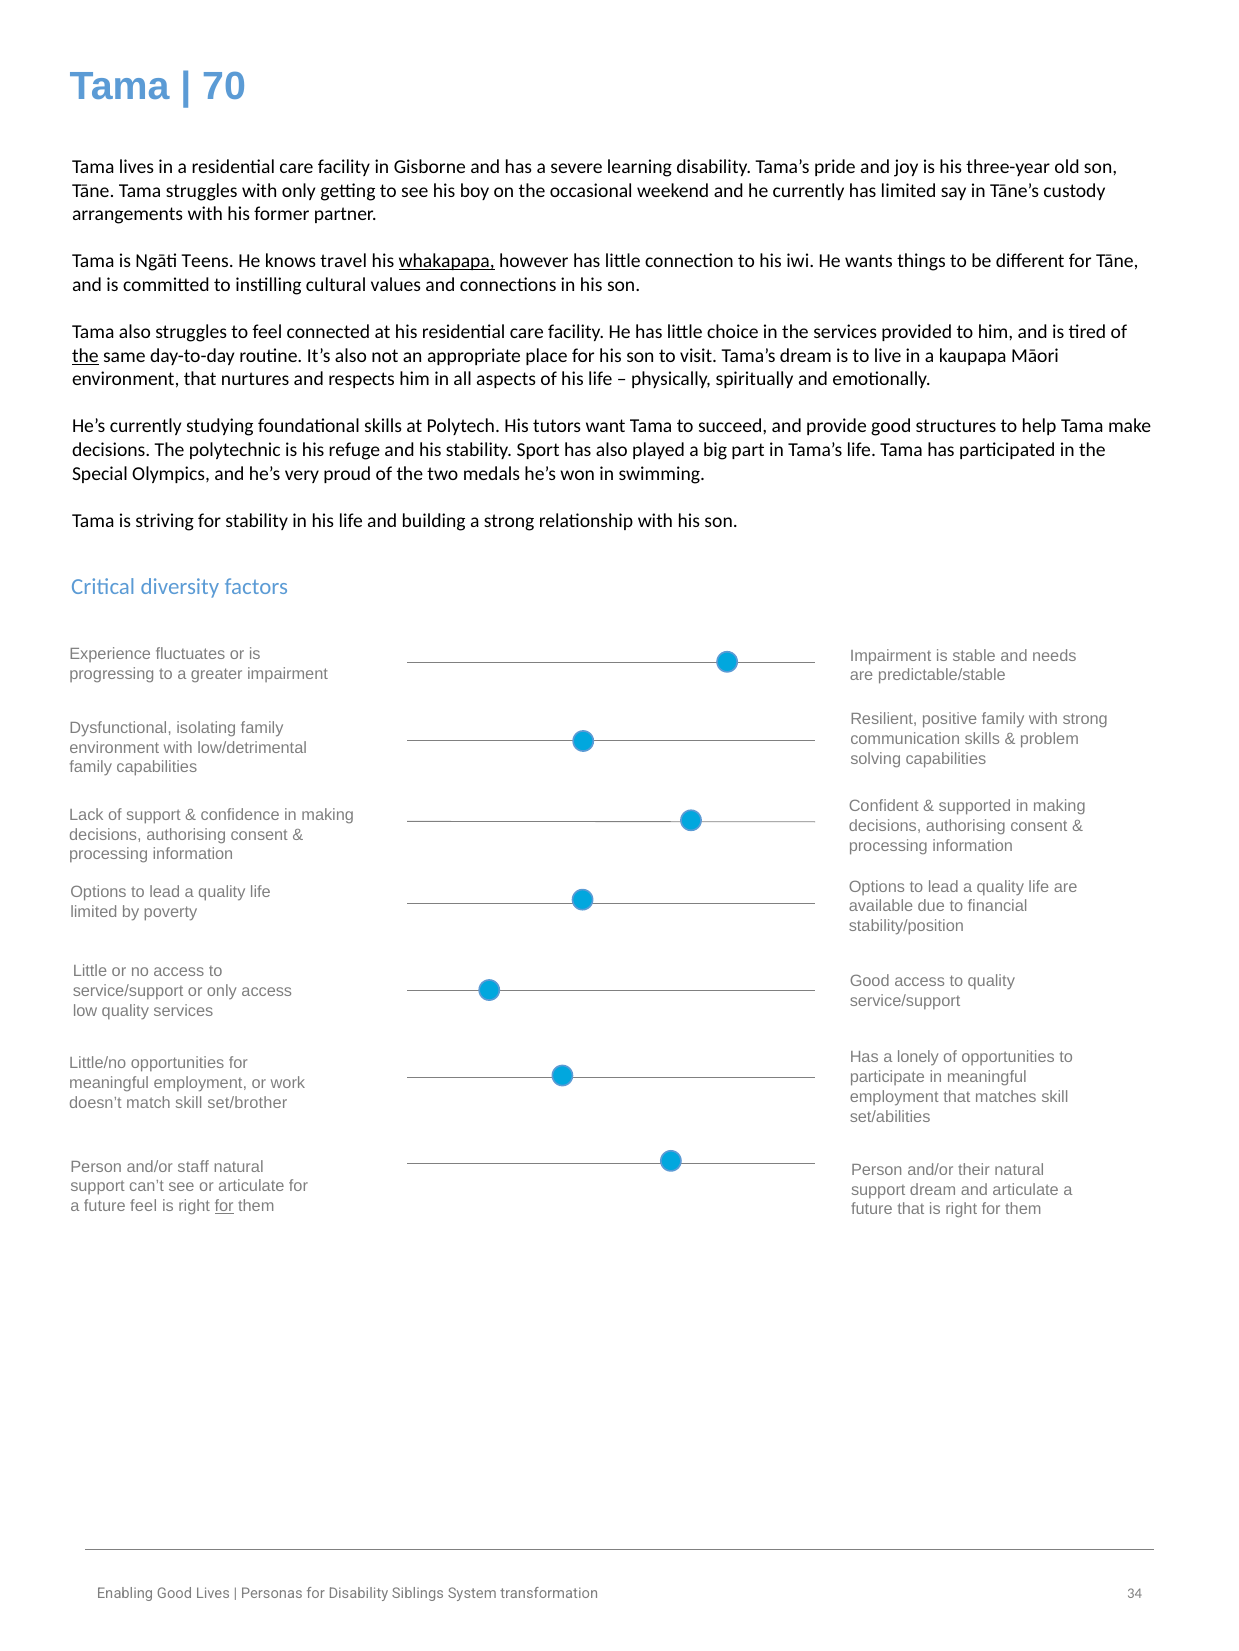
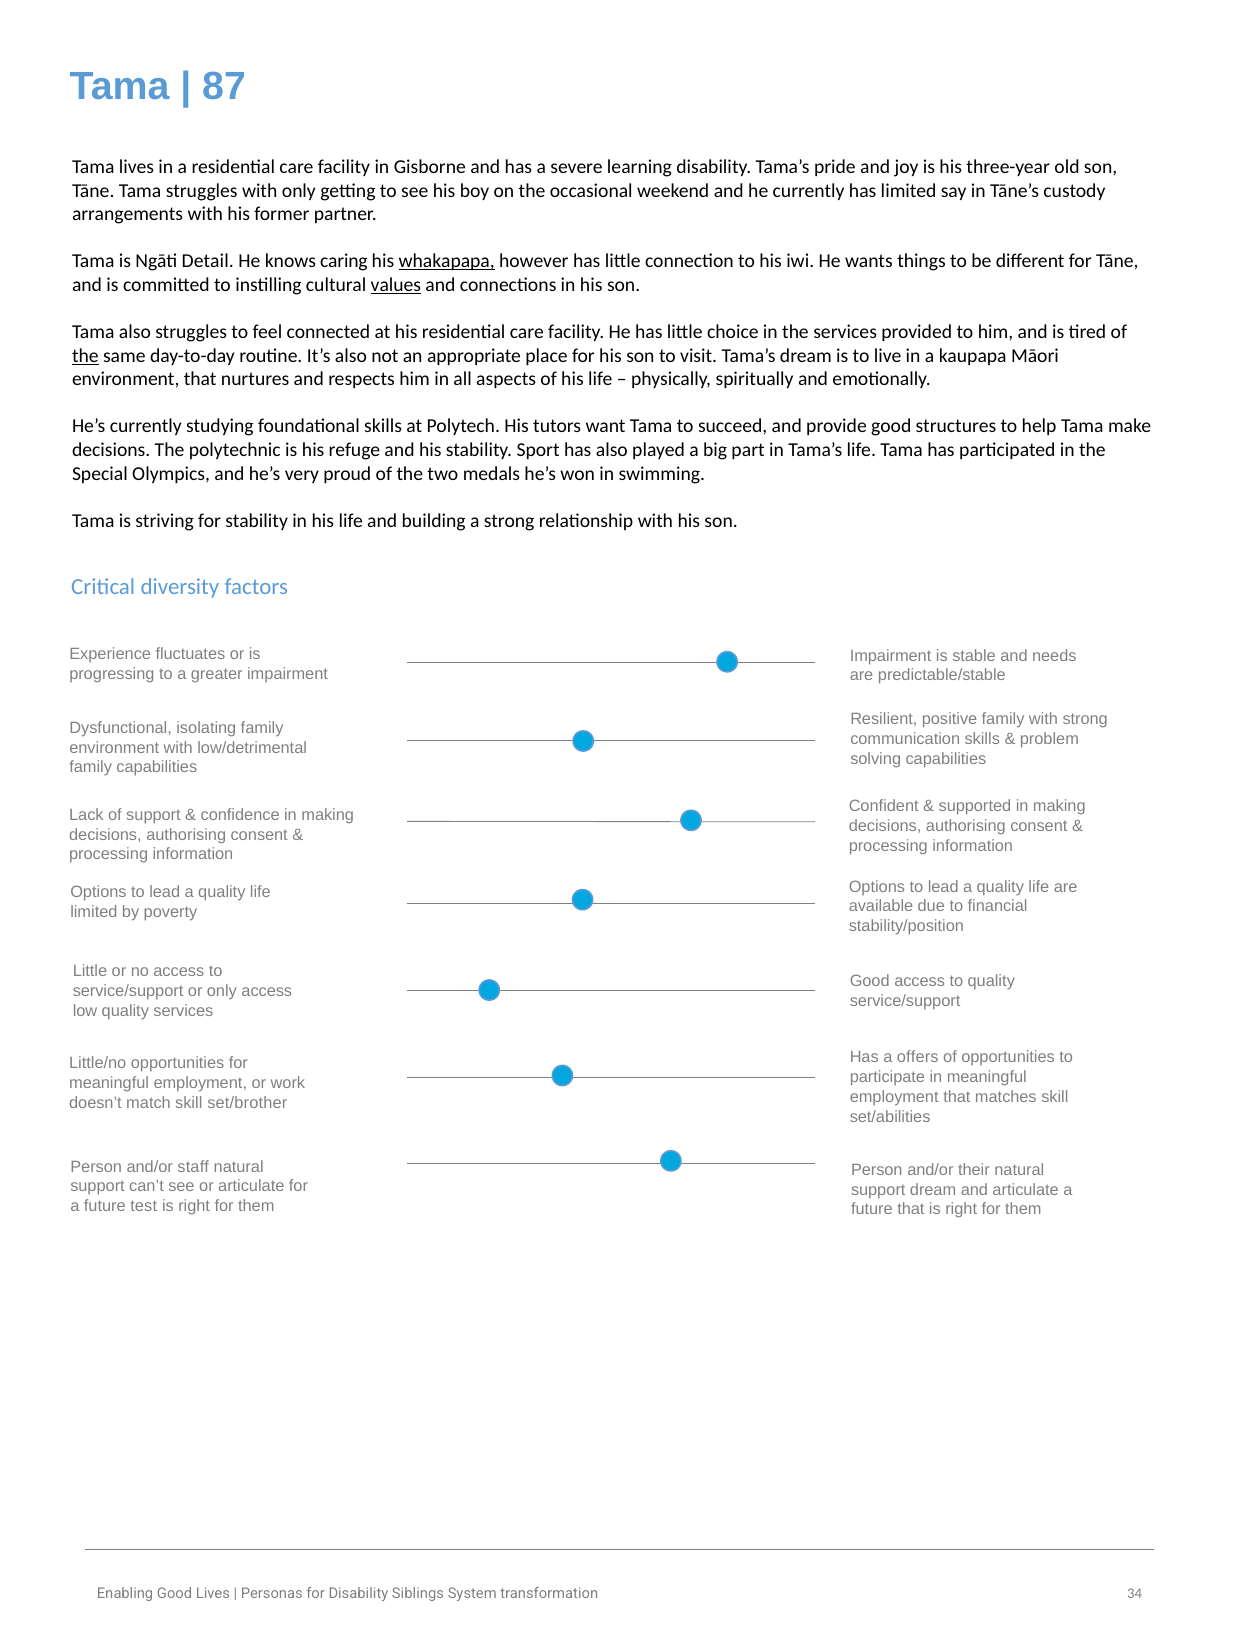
70: 70 -> 87
Teens: Teens -> Detail
travel: travel -> caring
values underline: none -> present
lonely: lonely -> offers
future feel: feel -> test
for at (224, 1207) underline: present -> none
